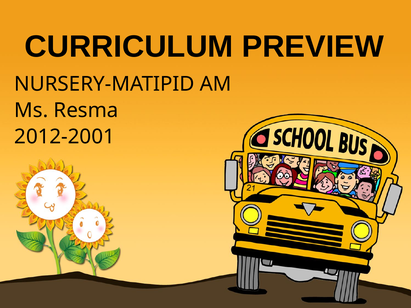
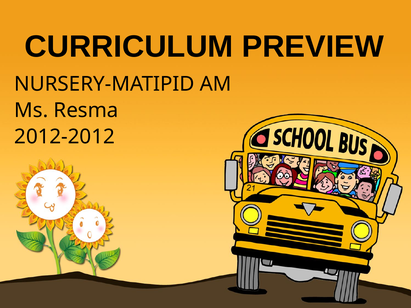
2012-2001: 2012-2001 -> 2012-2012
